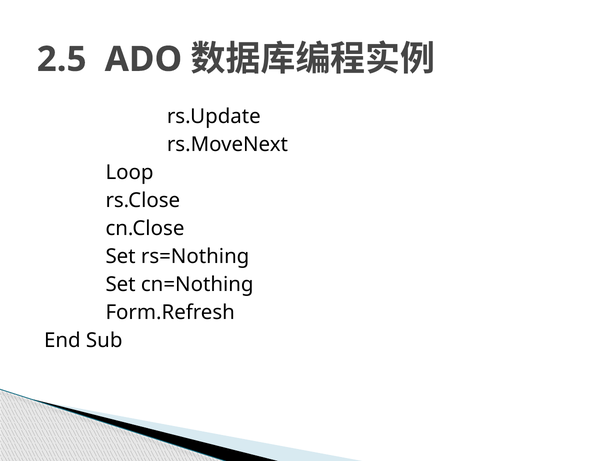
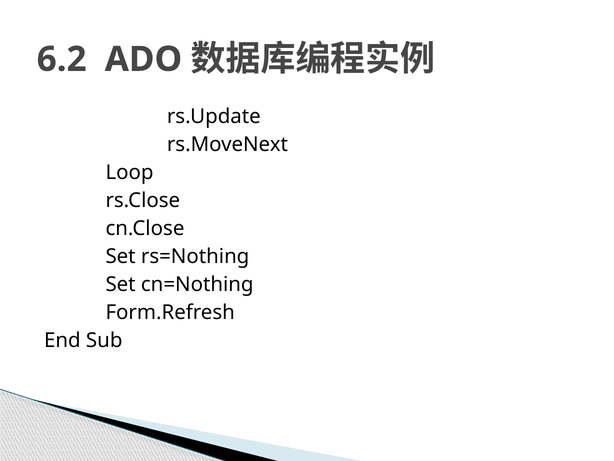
2.5: 2.5 -> 6.2
